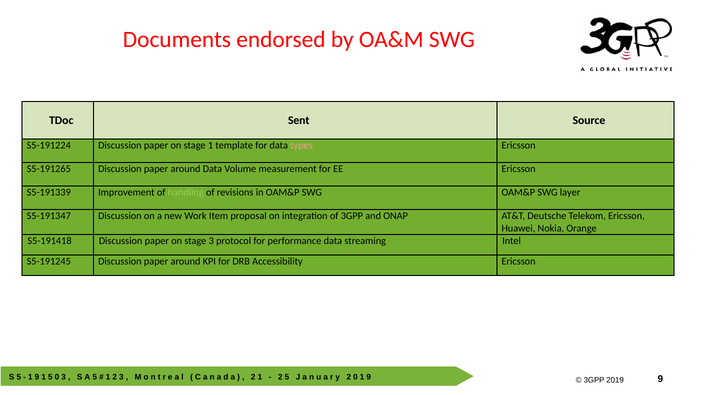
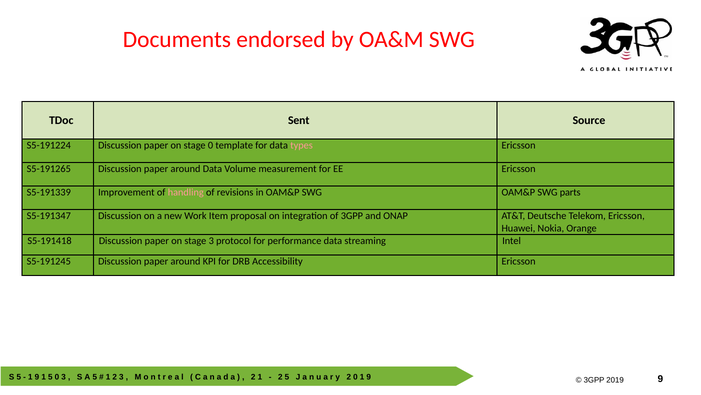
stage 1: 1 -> 0
handling colour: light green -> pink
layer: layer -> parts
